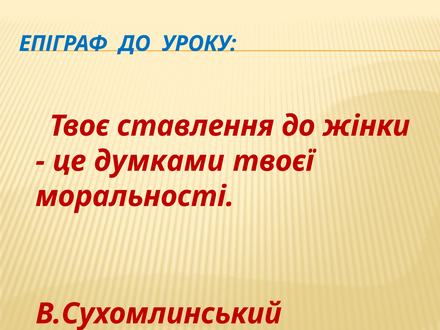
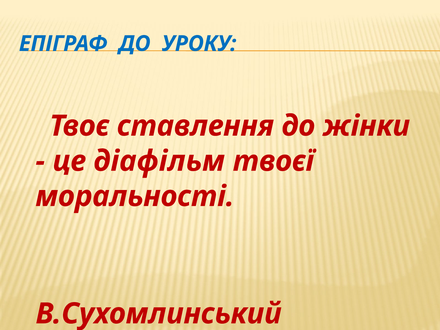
думками: думками -> діафільм
